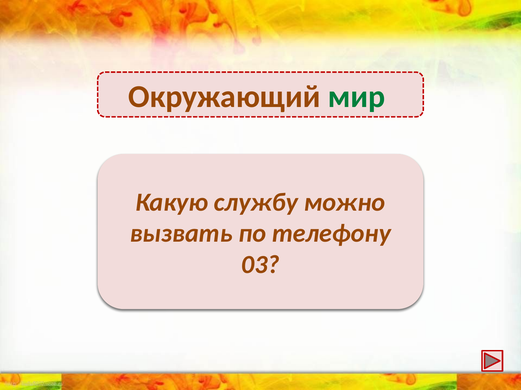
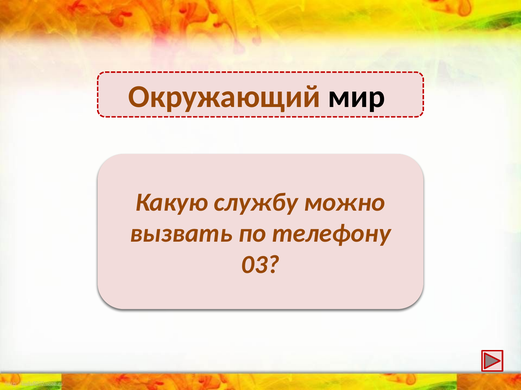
мир colour: green -> black
